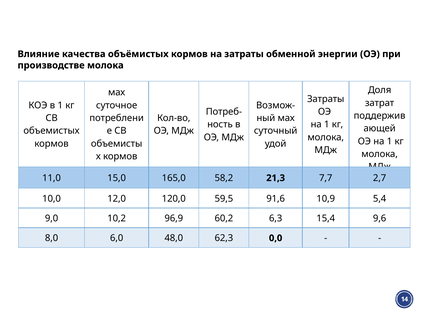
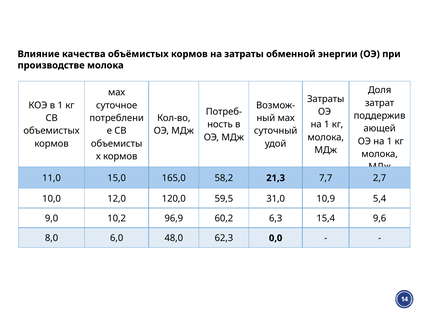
91,6: 91,6 -> 31,0
